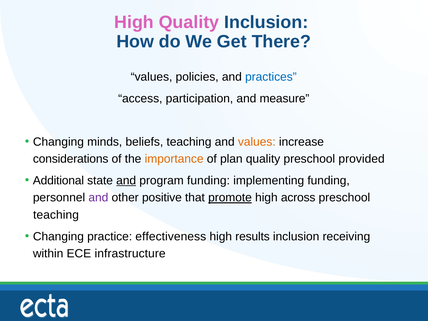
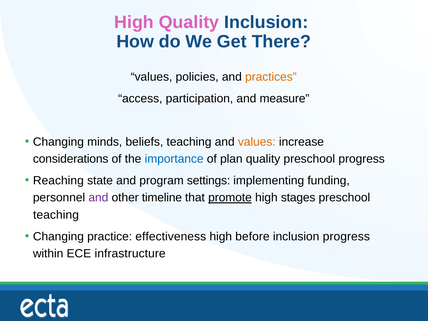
practices colour: blue -> orange
importance colour: orange -> blue
preschool provided: provided -> progress
Additional: Additional -> Reaching
and at (126, 181) underline: present -> none
program funding: funding -> settings
positive: positive -> timeline
across: across -> stages
results: results -> before
inclusion receiving: receiving -> progress
